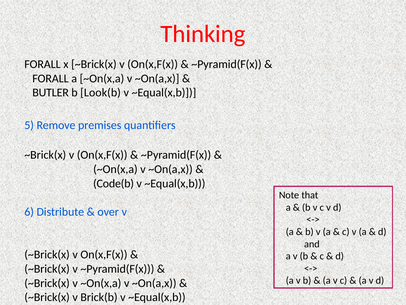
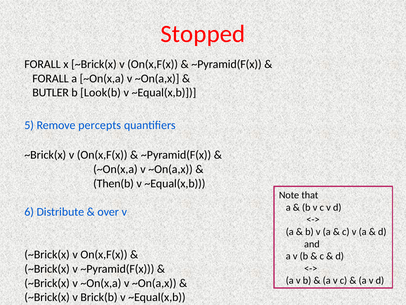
Thinking: Thinking -> Stopped
premises: premises -> percepts
Code(b: Code(b -> Then(b
